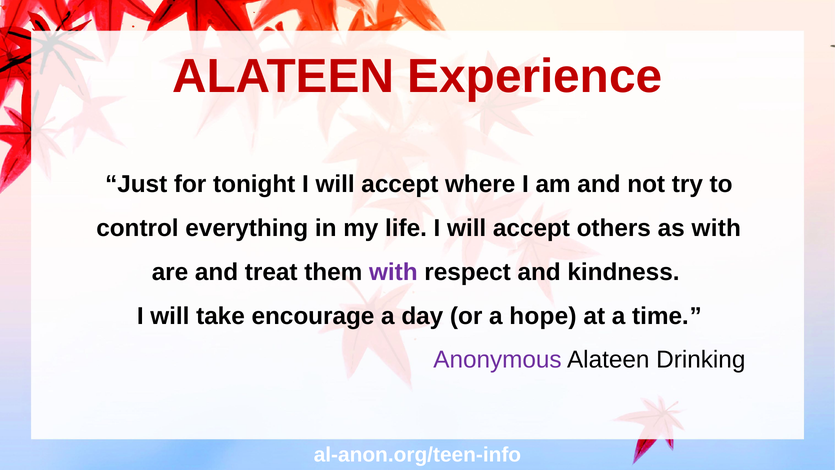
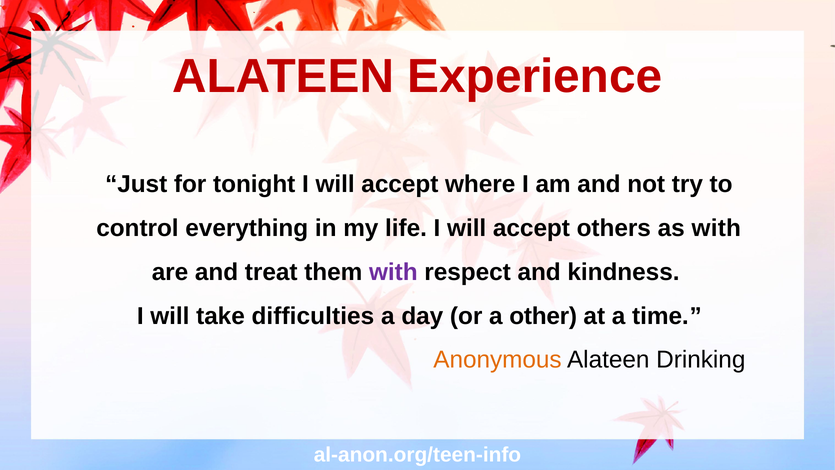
encourage: encourage -> difficulties
hope: hope -> other
Anonymous colour: purple -> orange
